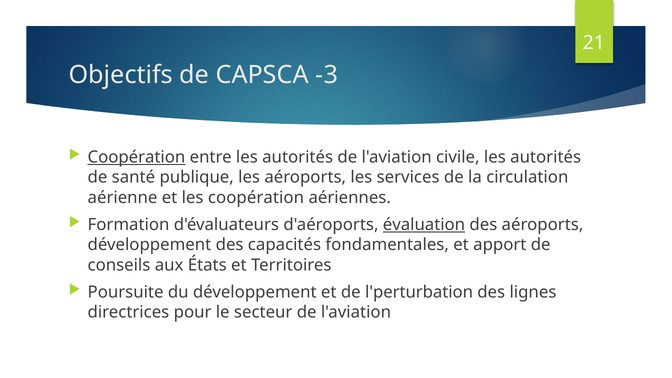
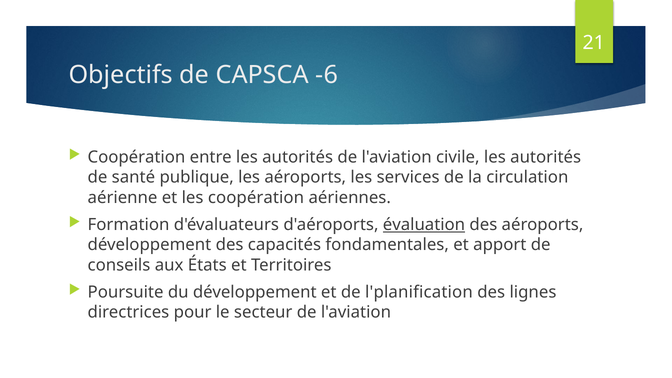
-3: -3 -> -6
Coopération at (136, 157) underline: present -> none
l'perturbation: l'perturbation -> l'planification
